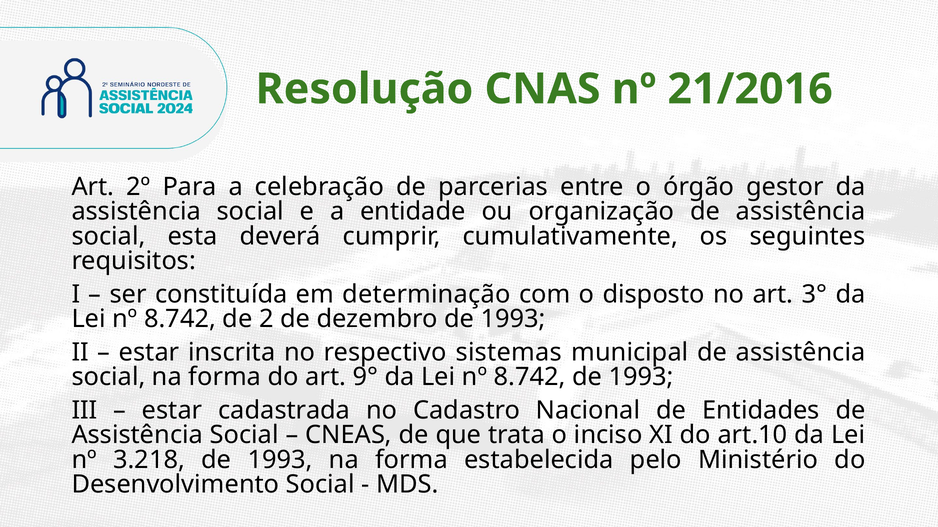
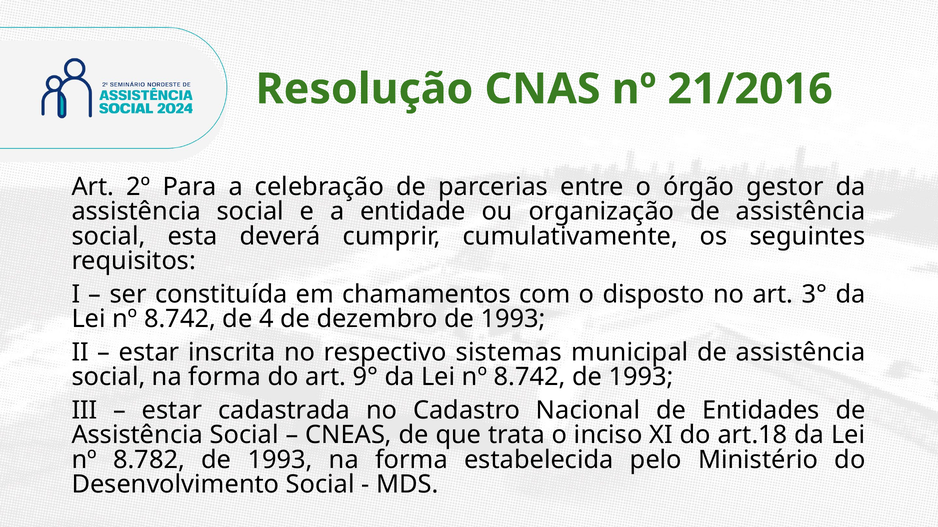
determinação: determinação -> chamamentos
2: 2 -> 4
art.10: art.10 -> art.18
3.218: 3.218 -> 8.782
